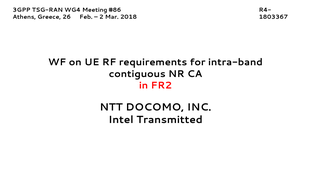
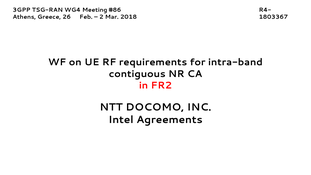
Transmitted: Transmitted -> Agreements
